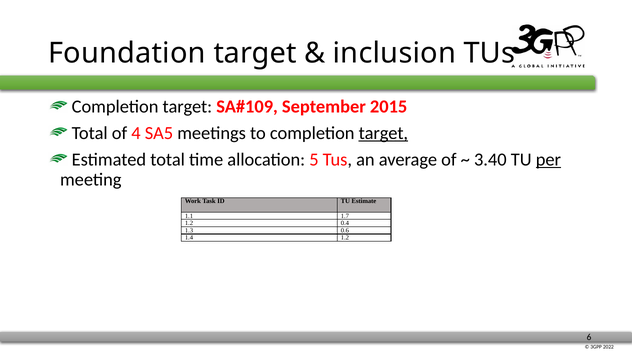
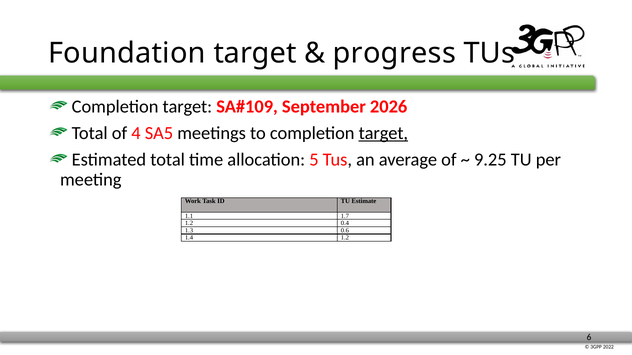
inclusion: inclusion -> progress
2015: 2015 -> 2026
3.40: 3.40 -> 9.25
per underline: present -> none
